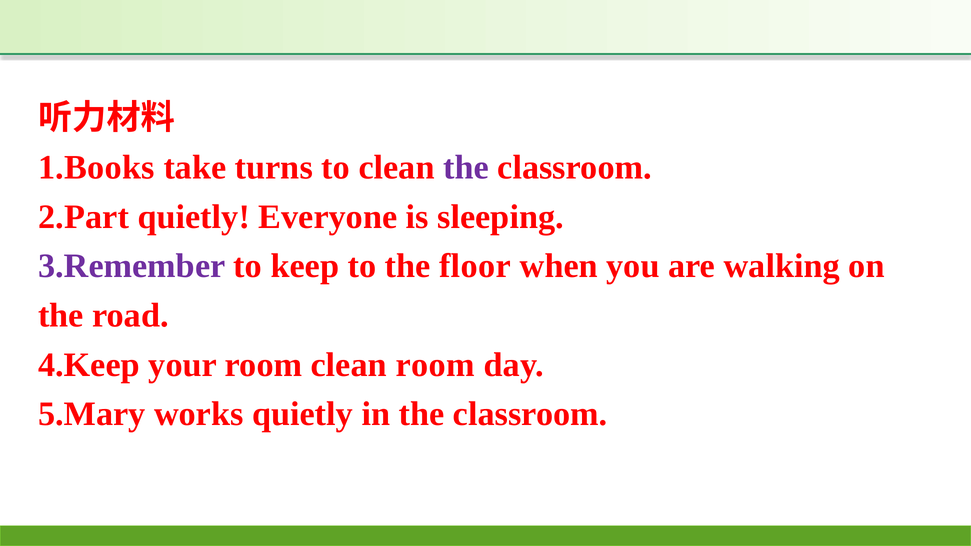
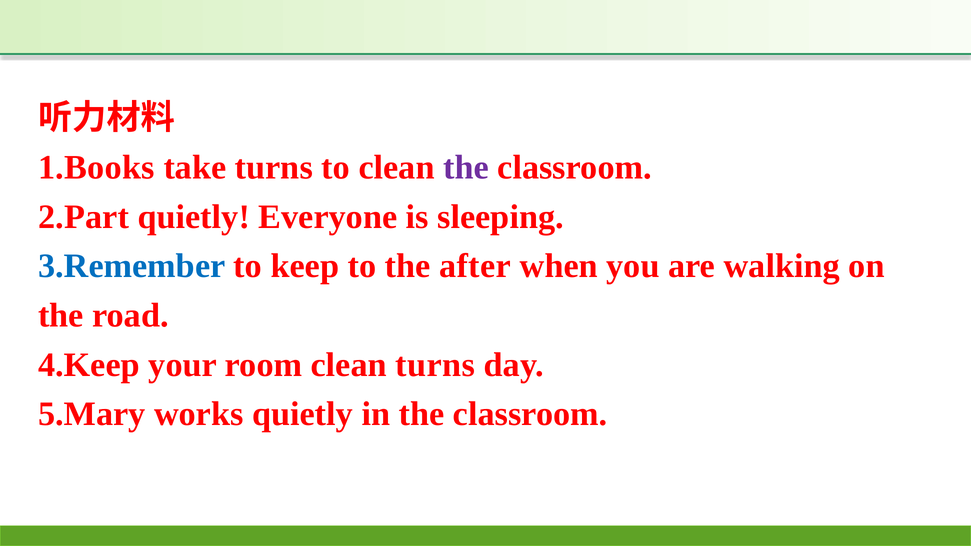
3.Remember colour: purple -> blue
floor: floor -> after
clean room: room -> turns
